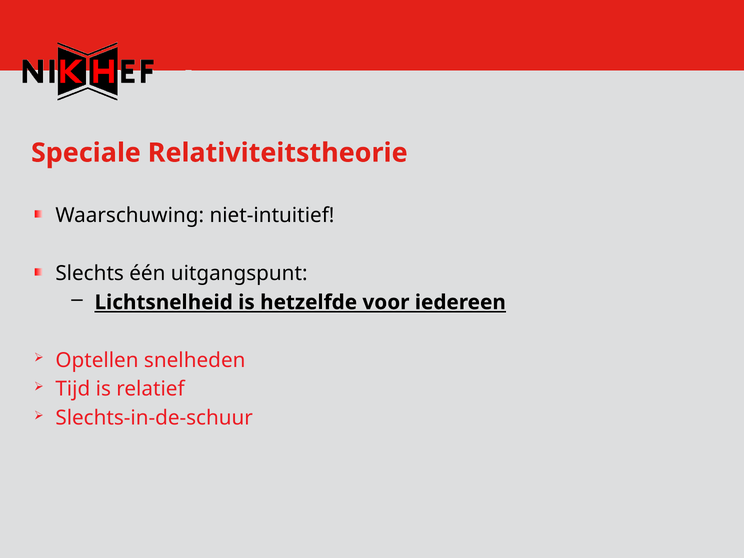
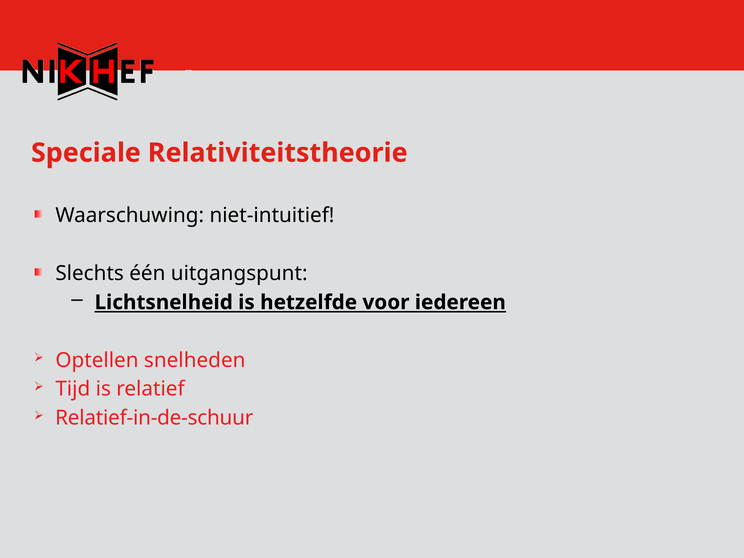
Slechts-in-de-schuur: Slechts-in-de-schuur -> Relatief-in-de-schuur
